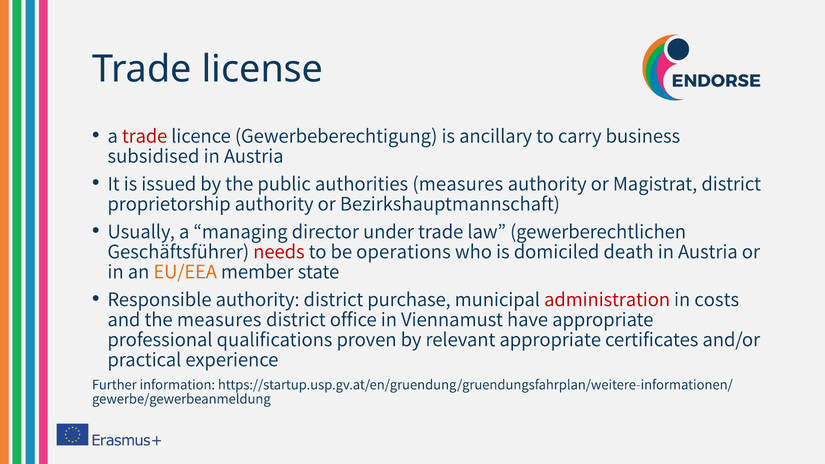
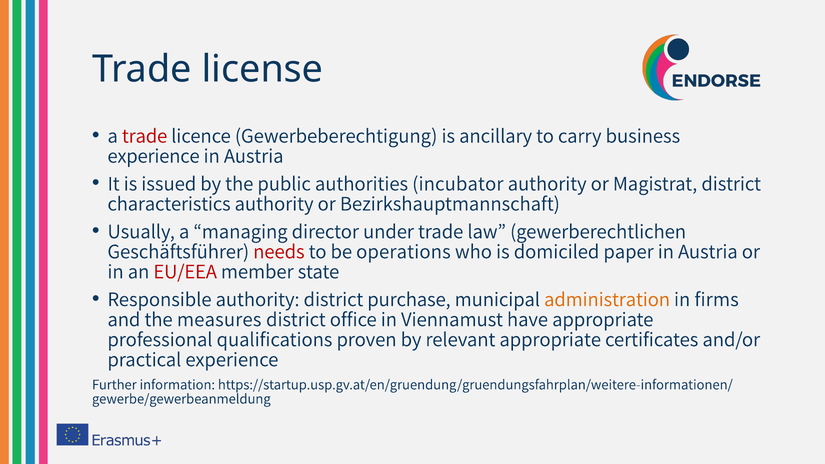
subsidised at (153, 156): subsidised -> experience
authorities measures: measures -> incubator
proprietorship: proprietorship -> characteristics
death: death -> paper
EU/EEA colour: orange -> red
administration colour: red -> orange
costs: costs -> firms
